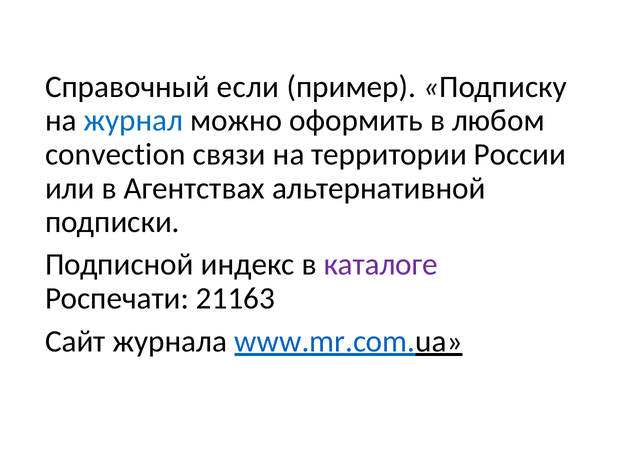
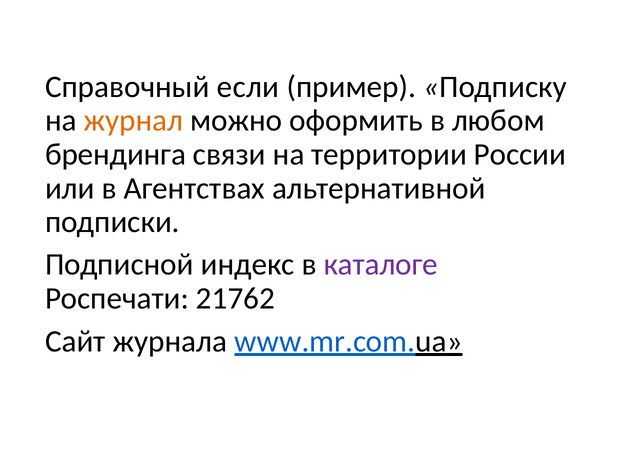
журнал colour: blue -> orange
convection: convection -> брендинга
21163: 21163 -> 21762
